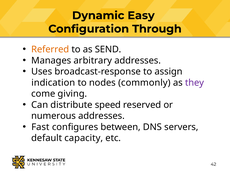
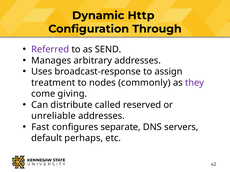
Easy: Easy -> Http
Referred colour: orange -> purple
indication: indication -> treatment
speed: speed -> called
numerous: numerous -> unreliable
between: between -> separate
capacity: capacity -> perhaps
